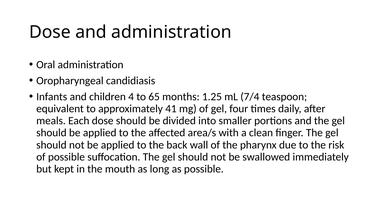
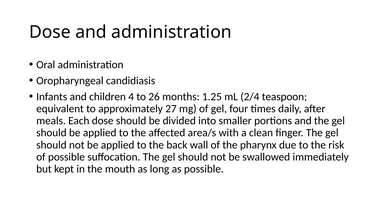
65: 65 -> 26
7/4: 7/4 -> 2/4
41: 41 -> 27
